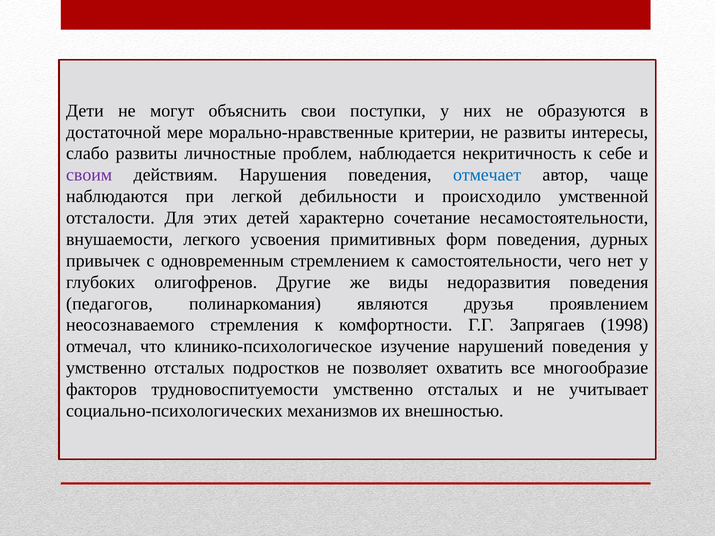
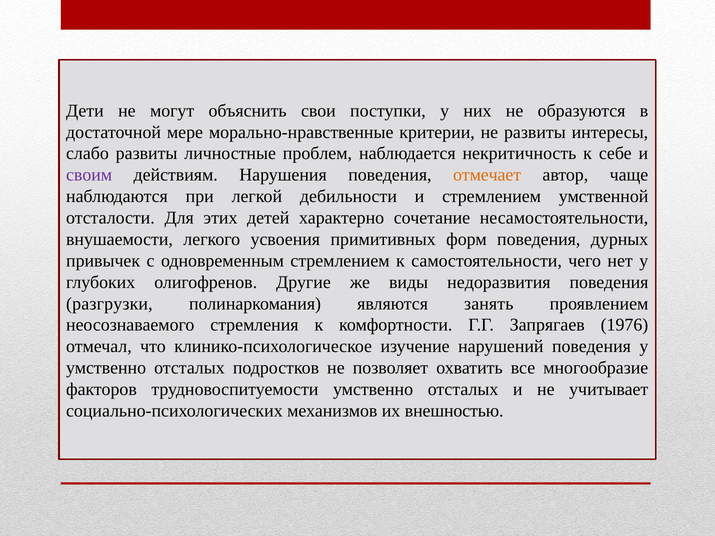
отмечает colour: blue -> orange
и происходило: происходило -> стремлением
педагогов: педагогов -> разгрузки
друзья: друзья -> занять
1998: 1998 -> 1976
